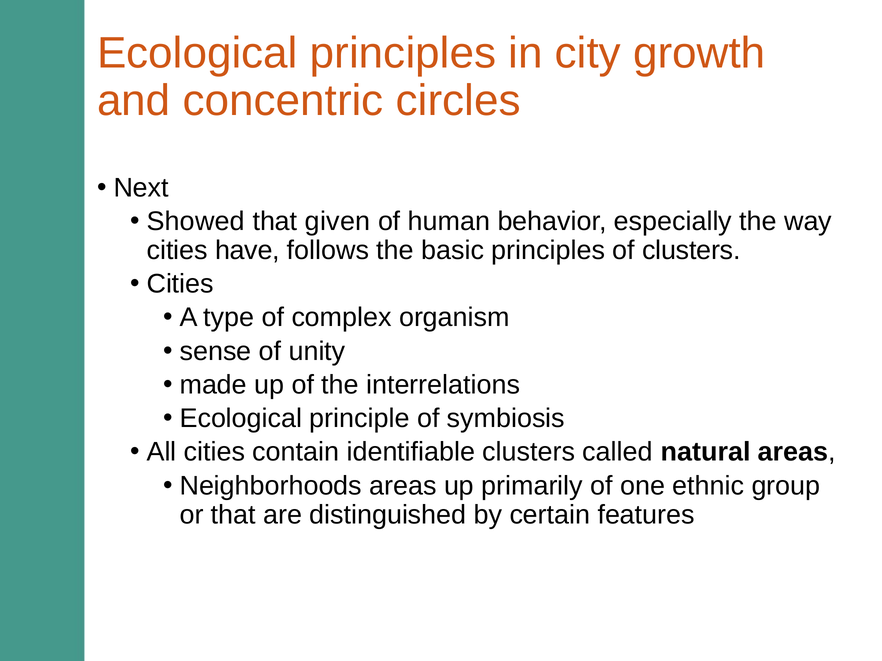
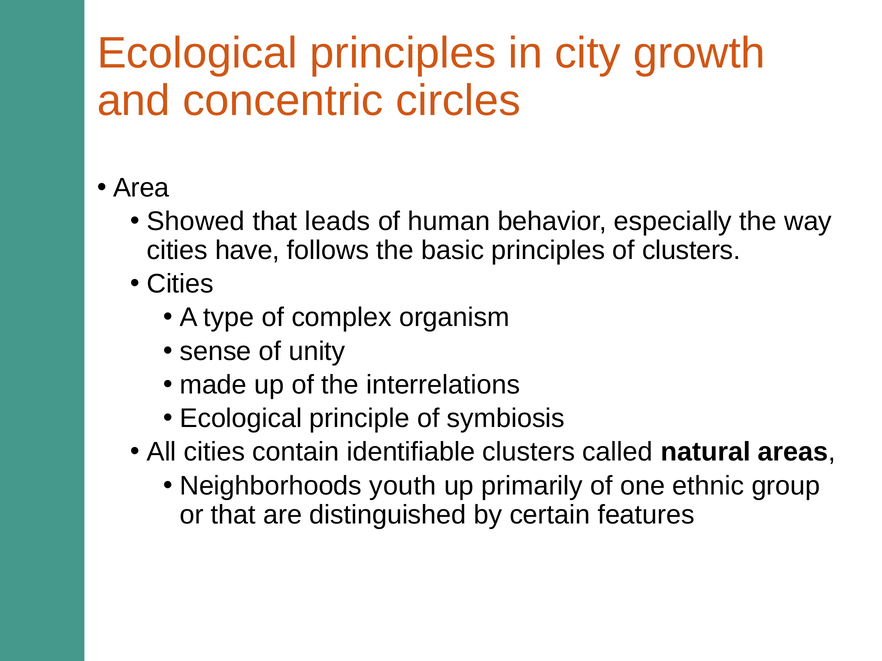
Next: Next -> Area
given: given -> leads
Neighborhoods areas: areas -> youth
